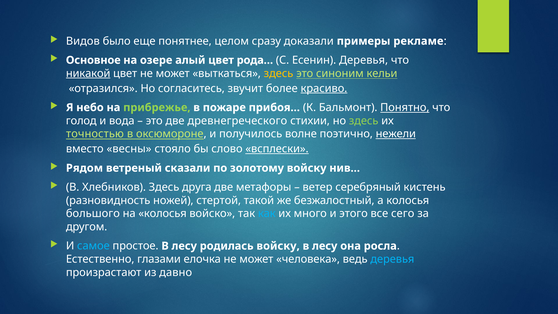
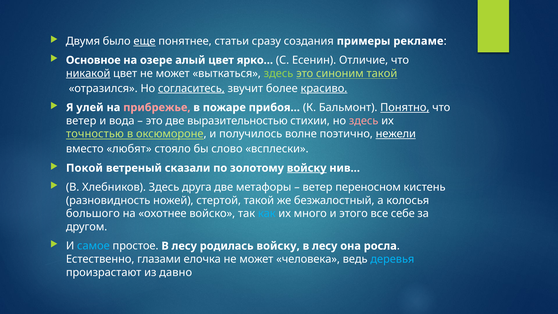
Видов: Видов -> Двумя
еще underline: none -> present
целом: целом -> статьи
доказали: доказали -> создания
рода…: рода… -> ярко…
Есенин Деревья: Деревья -> Отличие
здесь at (279, 73) colour: yellow -> light green
синоним кельи: кельи -> такой
согласитесь underline: none -> present
небо: небо -> улей
прибрежье colour: light green -> pink
голод at (81, 121): голод -> ветер
древнегреческого: древнегреческого -> выразительностью
здесь at (364, 121) colour: light green -> pink
весны: весны -> любят
всплески underline: present -> none
Рядом: Рядом -> Покой
войску at (307, 168) underline: none -> present
серебряный: серебряный -> переносном
на колосья: колосья -> охотнее
сего: сего -> себе
